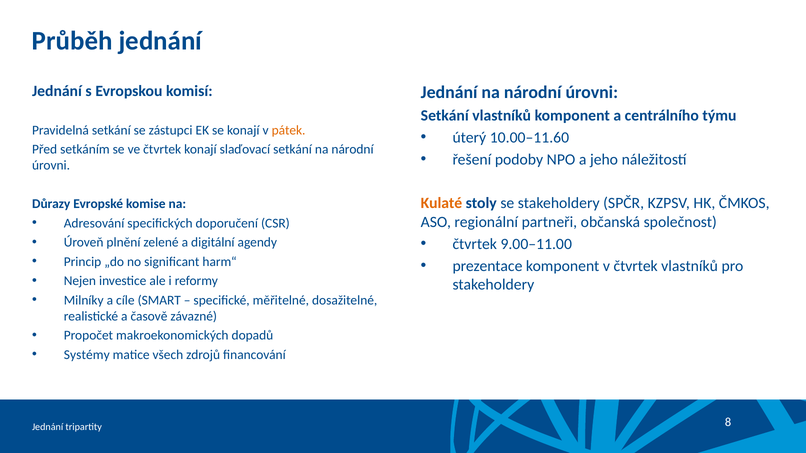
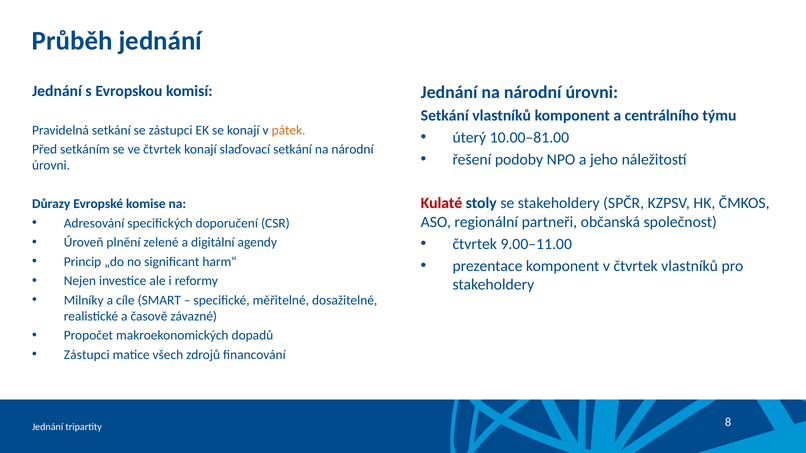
10.00–11.60: 10.00–11.60 -> 10.00–81.00
Kulaté colour: orange -> red
Systémy at (87, 355): Systémy -> Zástupci
